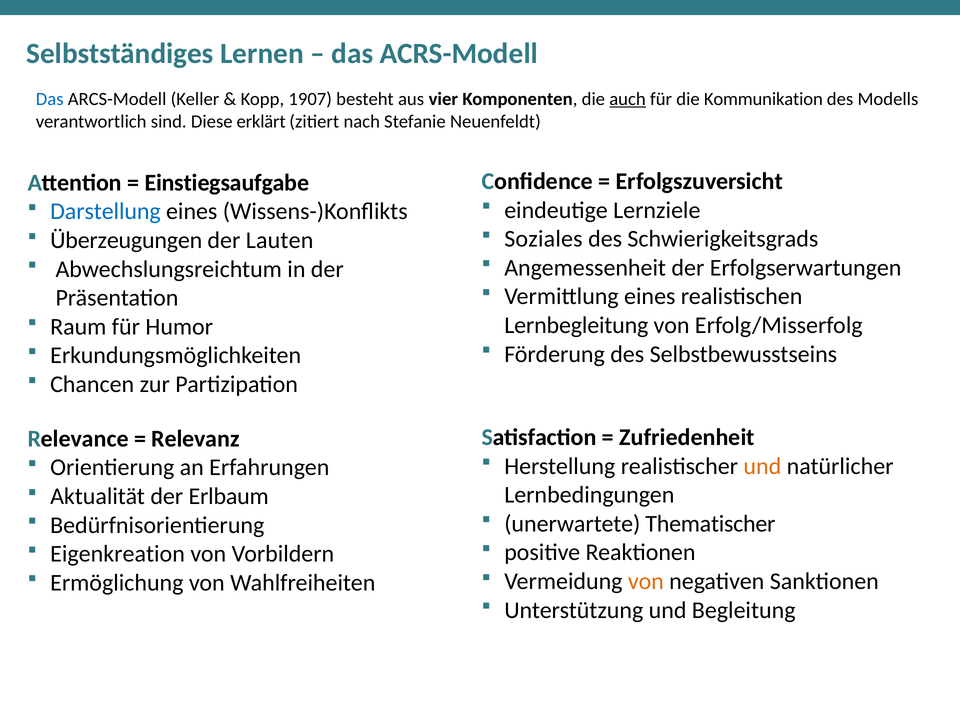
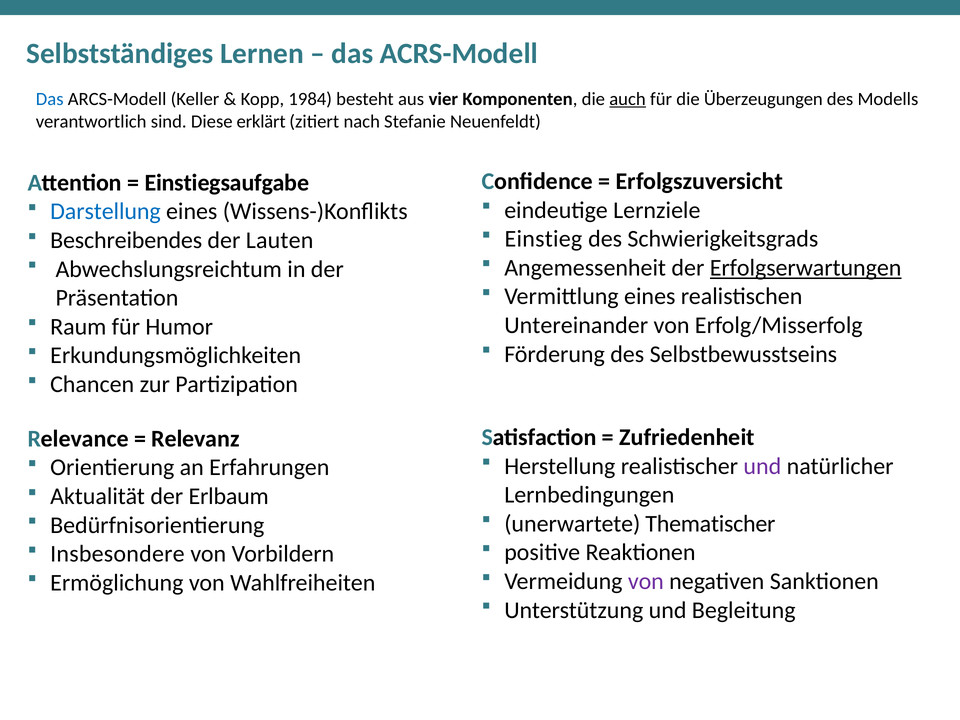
1907: 1907 -> 1984
Kommunikation: Kommunikation -> Überzeugungen
Soziales: Soziales -> Einstieg
Überzeugungen: Überzeugungen -> Beschreibendes
Erfolgserwartungen underline: none -> present
Lernbegleitung: Lernbegleitung -> Untereinander
und at (762, 466) colour: orange -> purple
Eigenkreation: Eigenkreation -> Insbesondere
von at (646, 581) colour: orange -> purple
